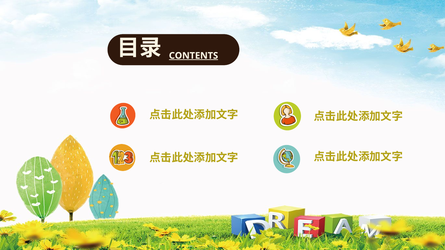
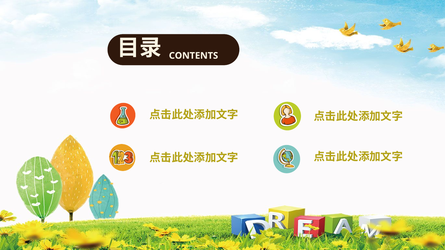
CONTENTS underline: present -> none
